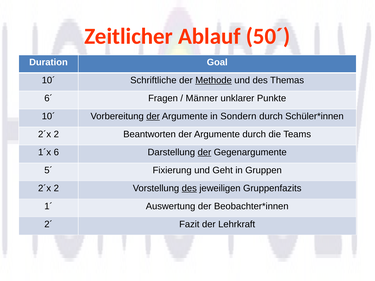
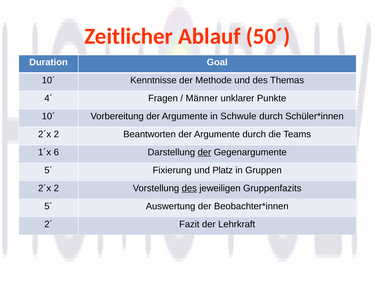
Schriftliche: Schriftliche -> Kenntnisse
Methode underline: present -> none
6´: 6´ -> 4´
der at (153, 116) underline: present -> none
Sondern: Sondern -> Schwule
Geht: Geht -> Platz
1´ at (48, 206): 1´ -> 5´
